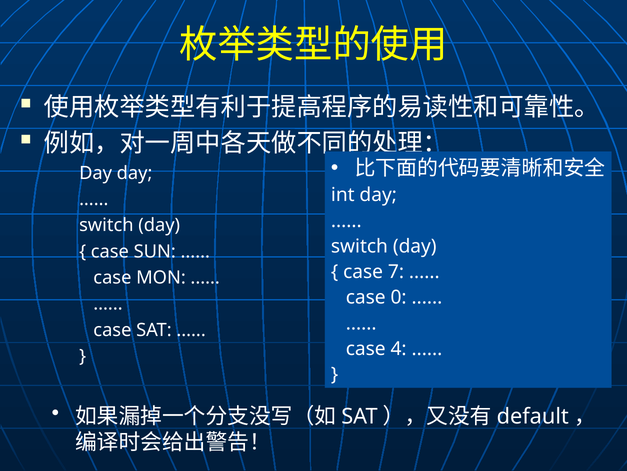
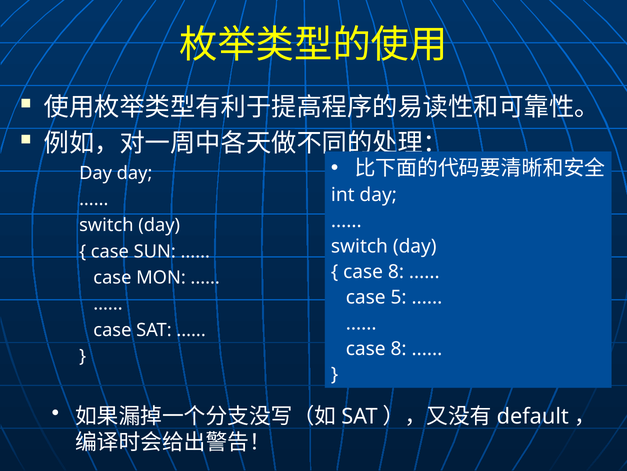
7 at (396, 272): 7 -> 8
0: 0 -> 5
4 at (399, 348): 4 -> 8
